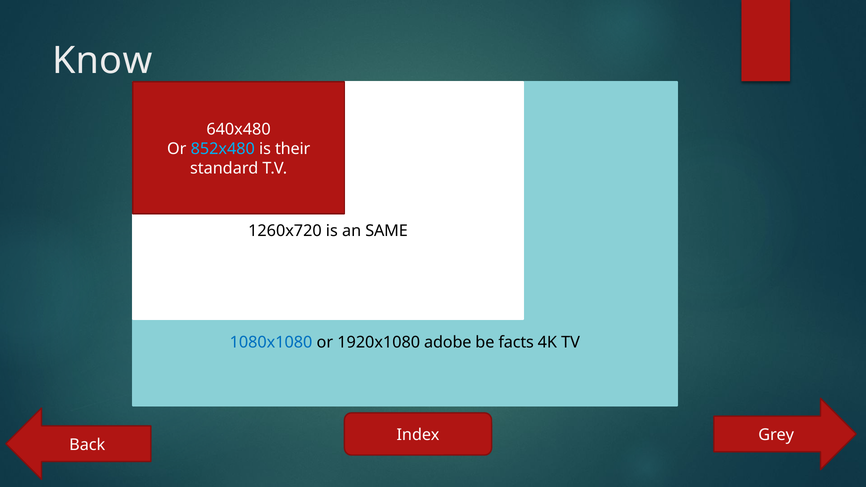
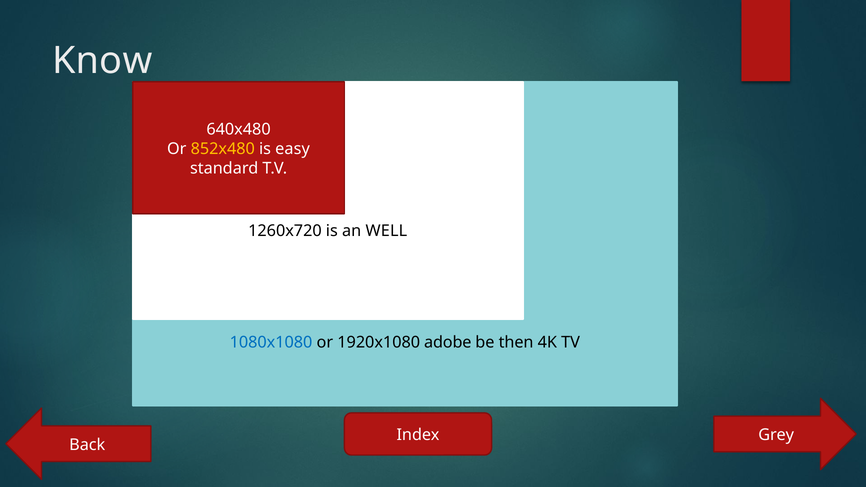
852x480 colour: light blue -> yellow
their: their -> easy
SAME: SAME -> WELL
facts: facts -> then
